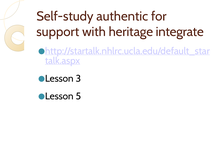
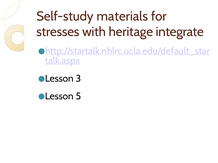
authentic: authentic -> materials
support: support -> stresses
